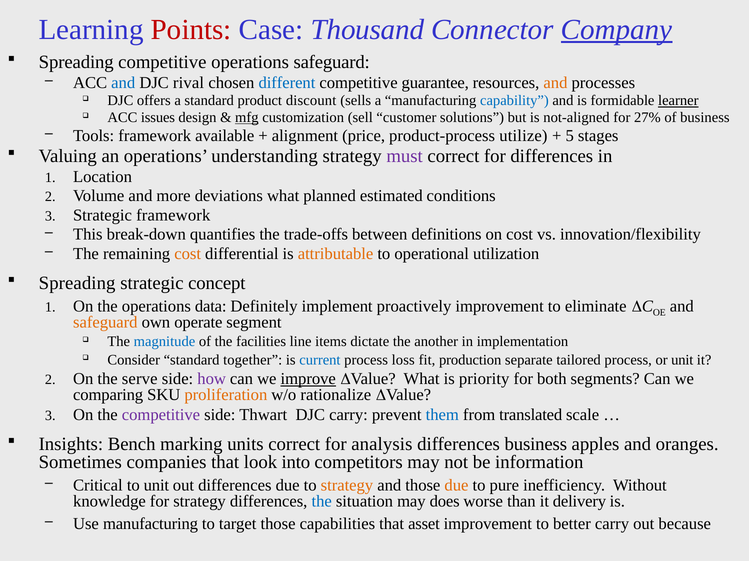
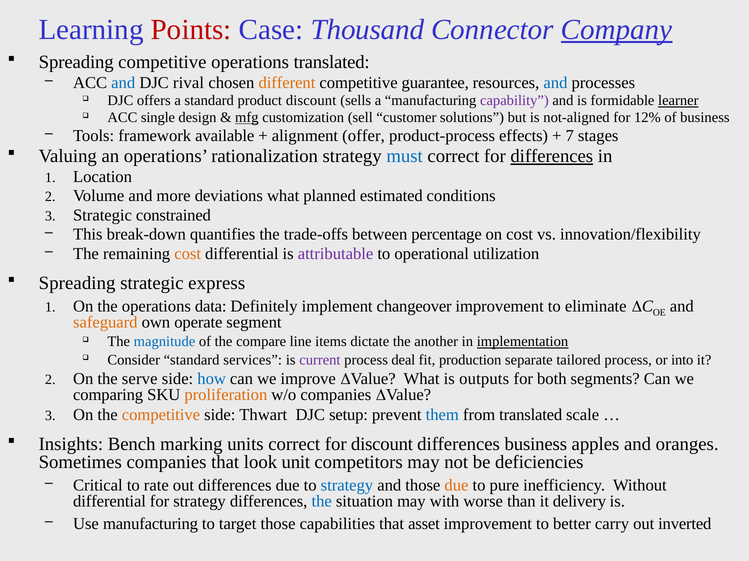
operations safeguard: safeguard -> translated
different colour: blue -> orange
and at (555, 83) colour: orange -> blue
capability colour: blue -> purple
issues: issues -> single
27%: 27% -> 12%
price: price -> offer
utilize: utilize -> effects
5: 5 -> 7
understanding: understanding -> rationalization
must colour: purple -> blue
differences at (552, 156) underline: none -> present
Strategic framework: framework -> constrained
definitions: definitions -> percentage
attributable colour: orange -> purple
concept: concept -> express
proactively: proactively -> changeover
facilities: facilities -> compare
implementation underline: none -> present
together: together -> services
current colour: blue -> purple
loss: loss -> deal
or unit: unit -> into
how colour: purple -> blue
improve underline: present -> none
priority: priority -> outputs
w/o rationalize: rationalize -> companies
competitive at (161, 415) colour: purple -> orange
DJC carry: carry -> setup
for analysis: analysis -> discount
into: into -> unit
information: information -> deficiencies
to unit: unit -> rate
strategy at (347, 486) colour: orange -> blue
knowledge at (109, 502): knowledge -> differential
does: does -> with
because: because -> inverted
